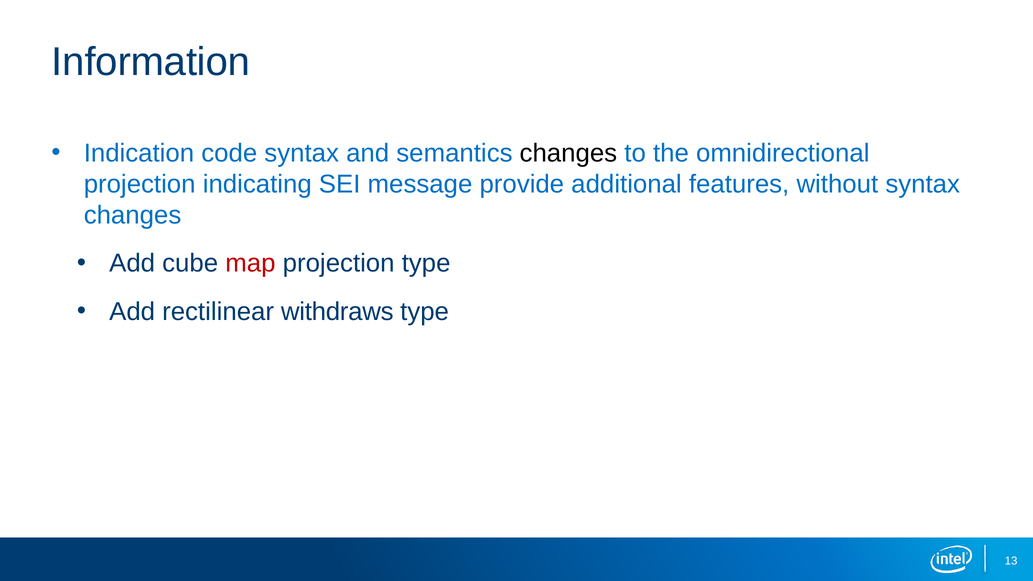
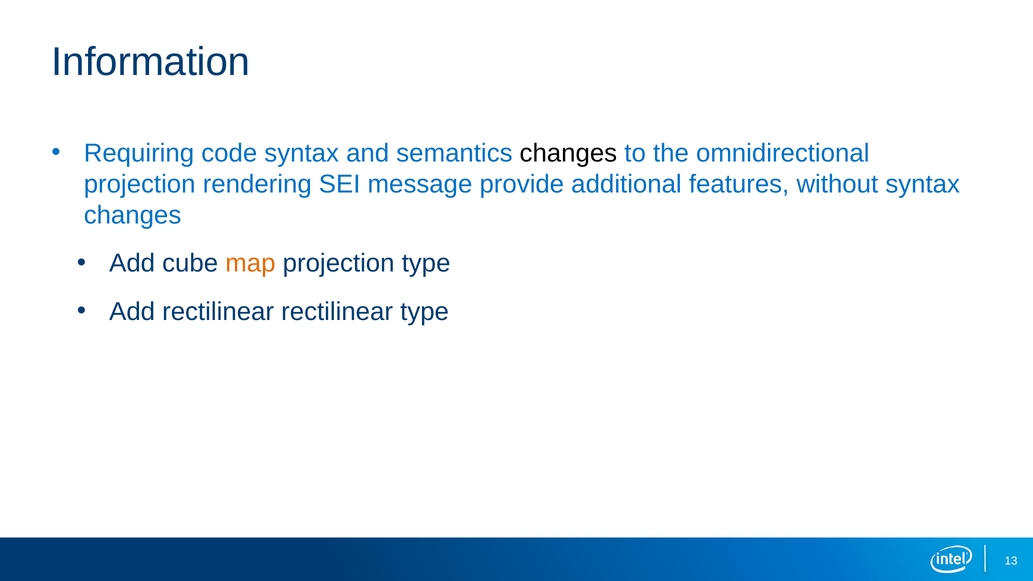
Indication: Indication -> Requiring
indicating: indicating -> rendering
map colour: red -> orange
rectilinear withdraws: withdraws -> rectilinear
